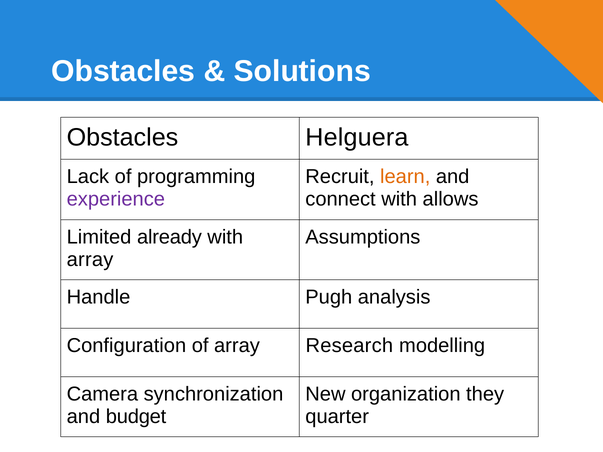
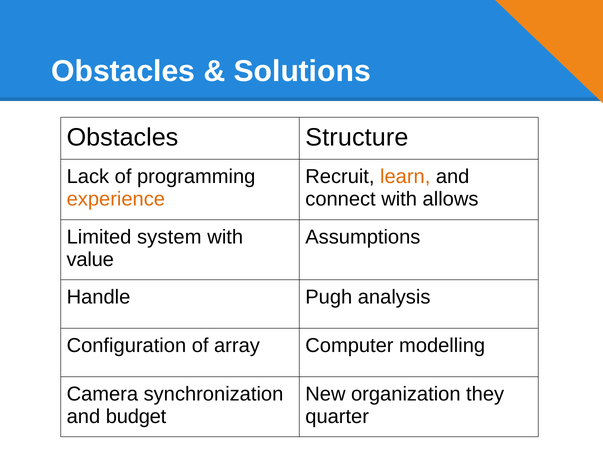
Helguera: Helguera -> Structure
experience colour: purple -> orange
already: already -> system
array at (90, 260): array -> value
Research: Research -> Computer
